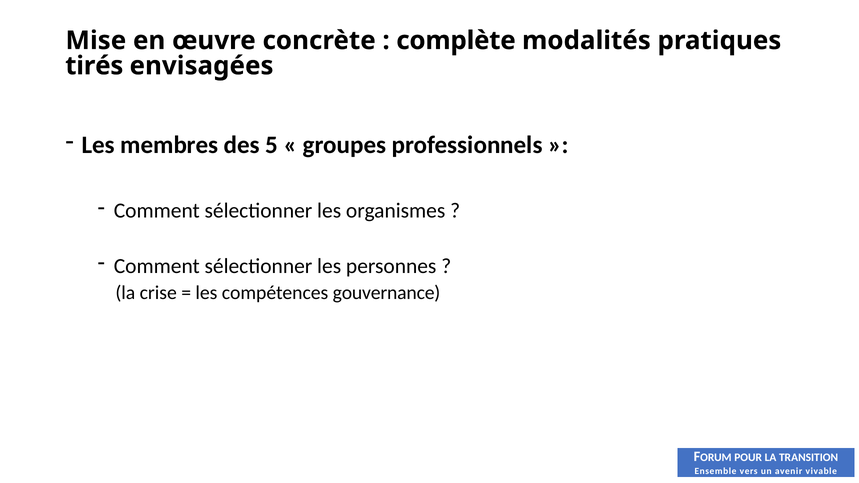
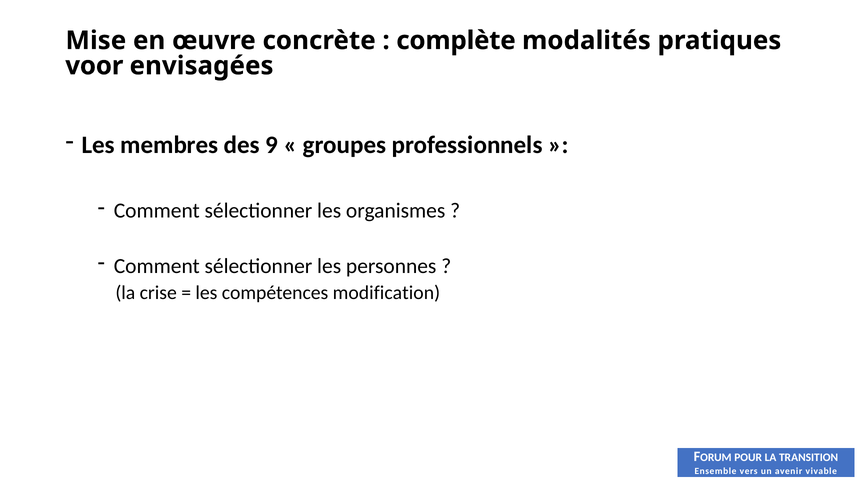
tirés: tirés -> voor
5: 5 -> 9
gouvernance: gouvernance -> modification
